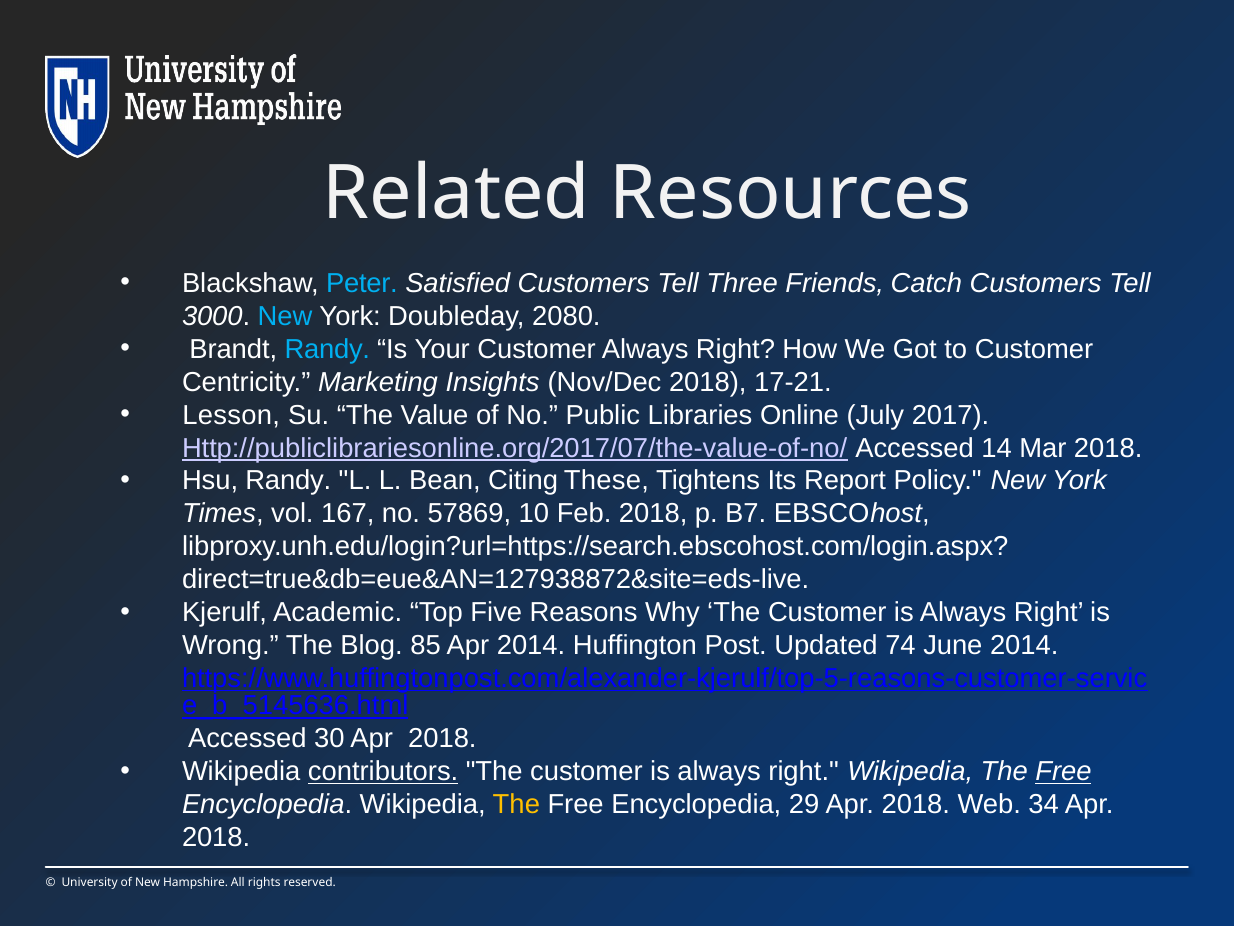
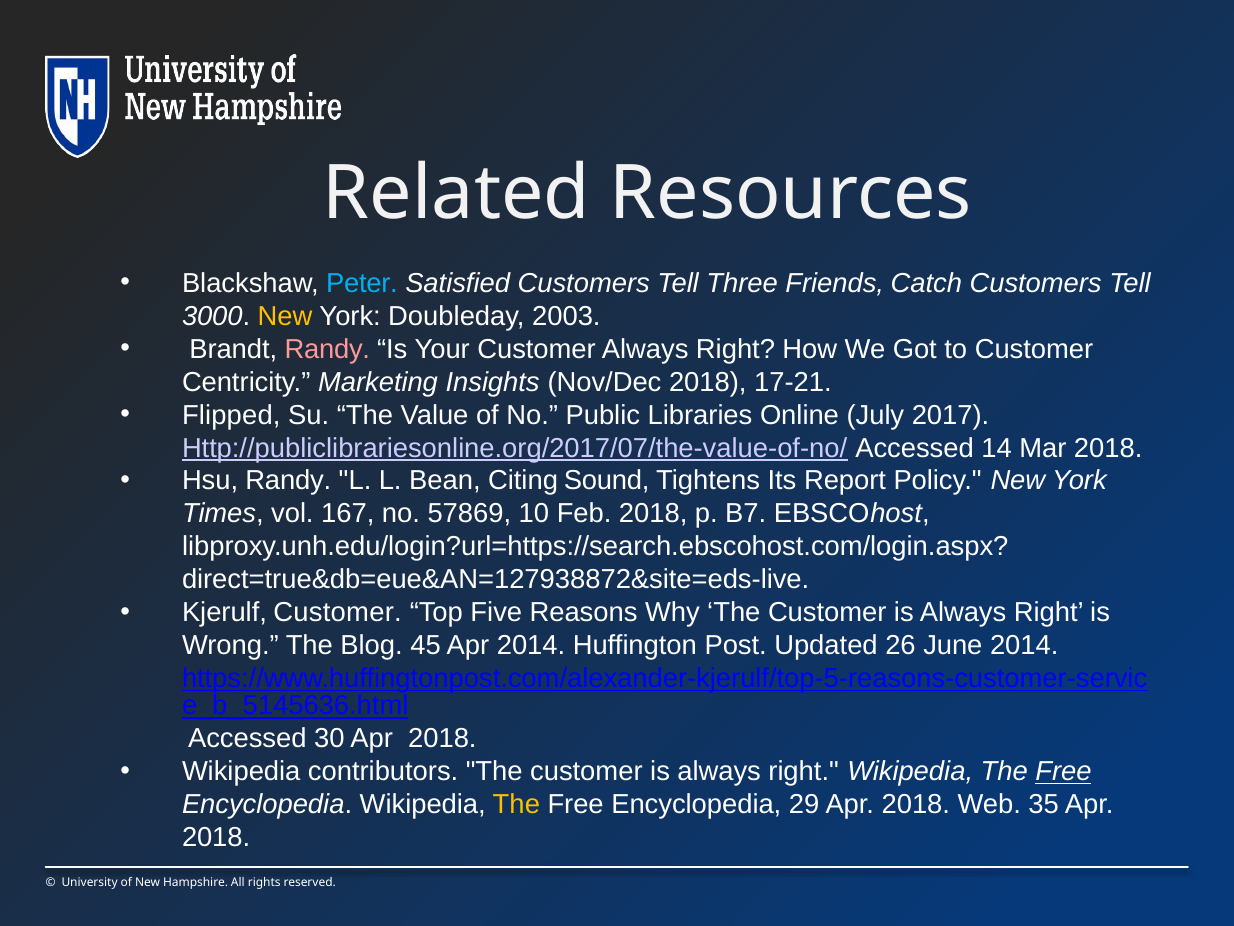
New at (285, 316) colour: light blue -> yellow
2080: 2080 -> 2003
Randy at (327, 349) colour: light blue -> pink
Lesson: Lesson -> Flipped
These: These -> Sound
Kjerulf Academic: Academic -> Customer
85: 85 -> 45
74: 74 -> 26
contributors underline: present -> none
34: 34 -> 35
